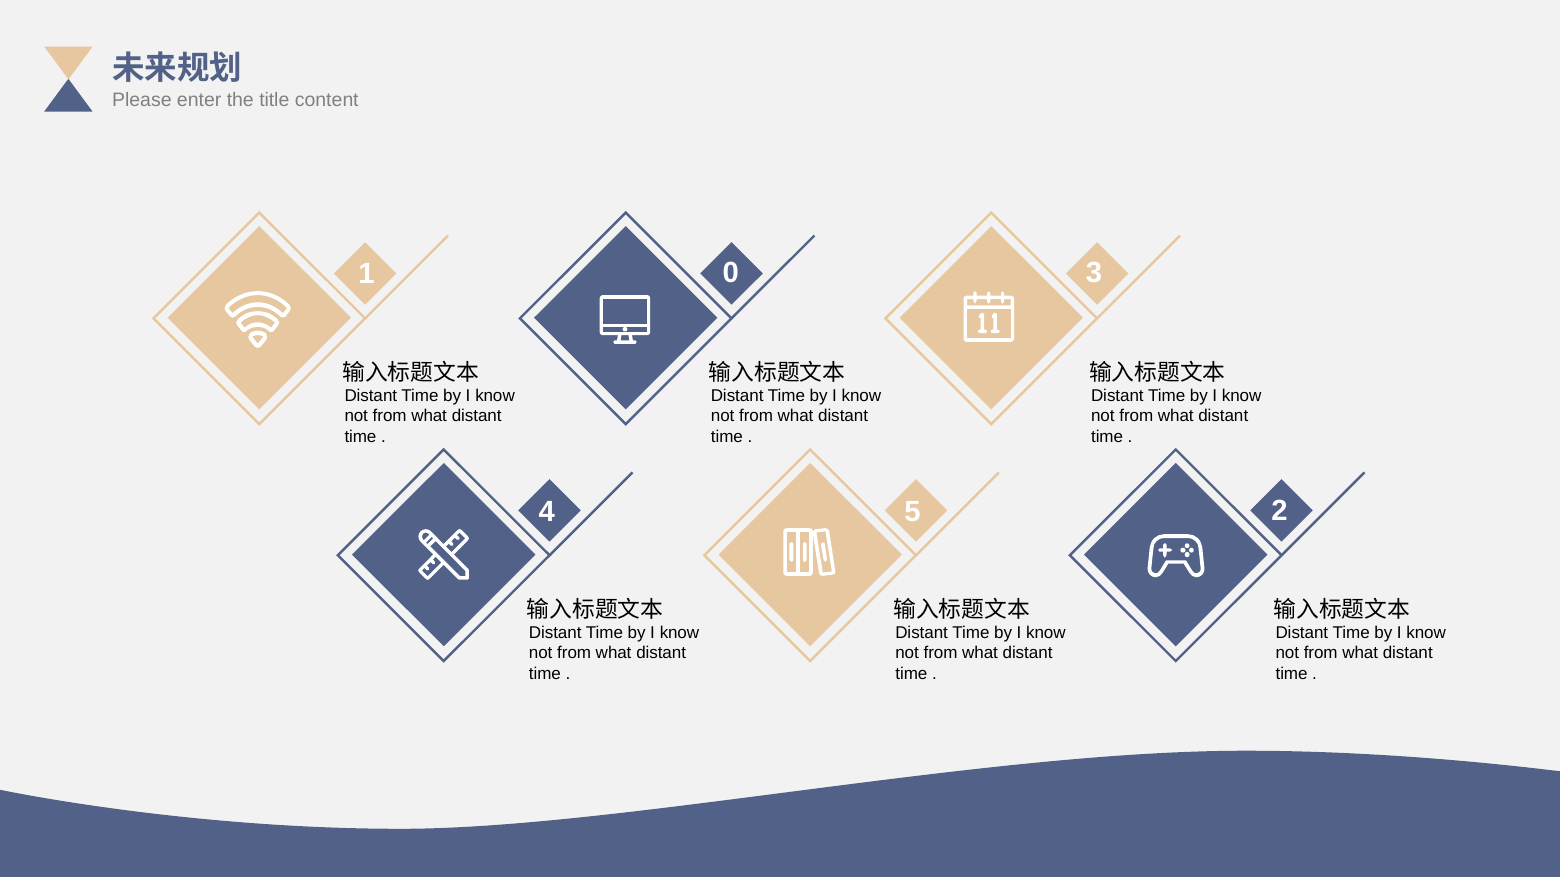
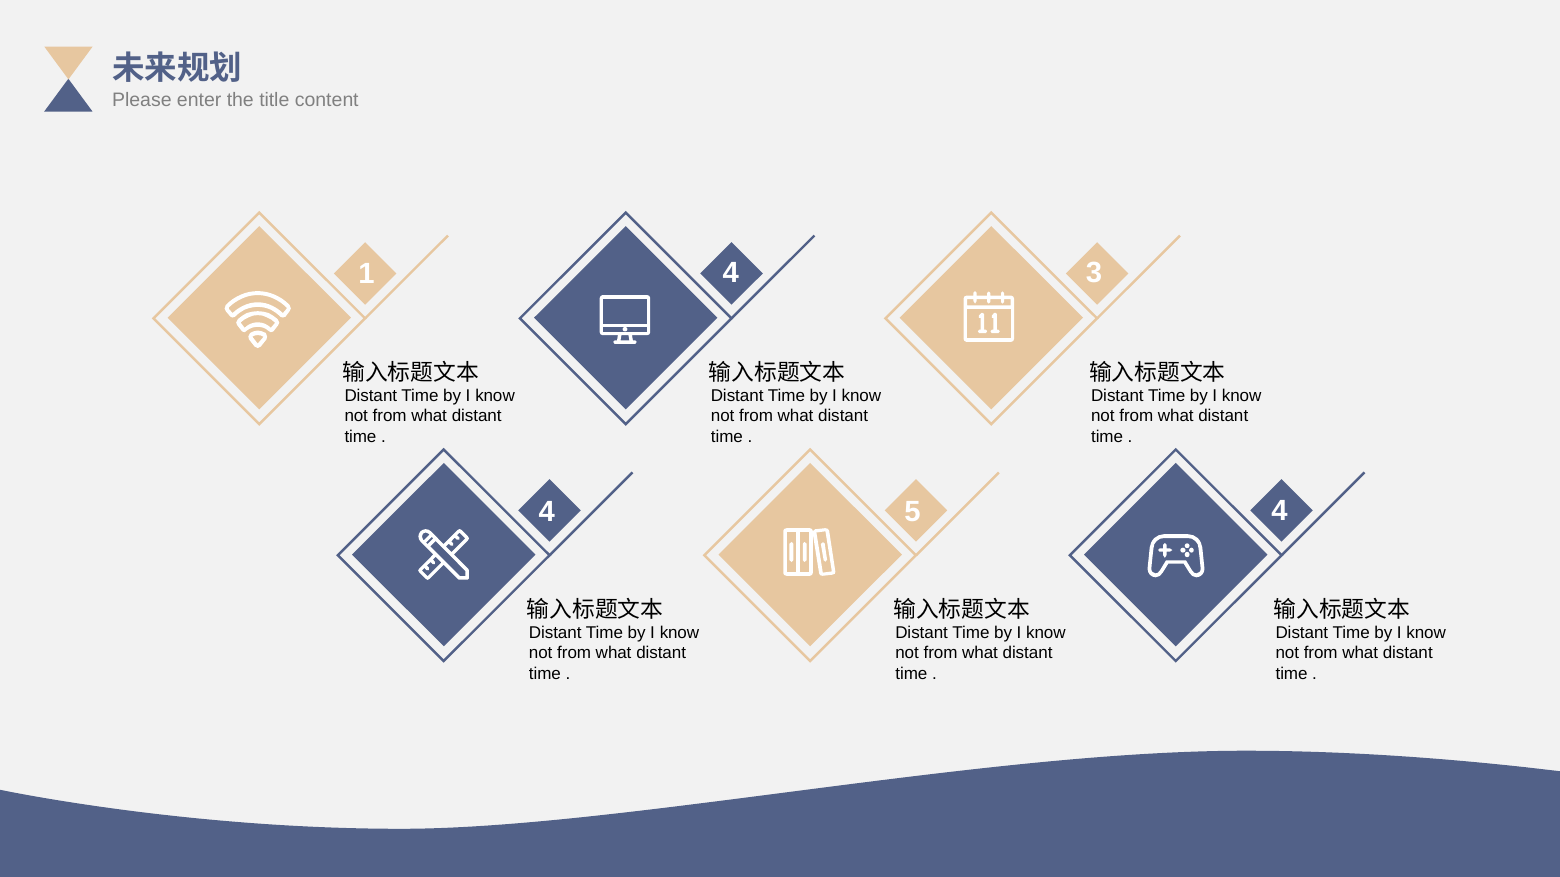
1 0: 0 -> 4
5 2: 2 -> 4
